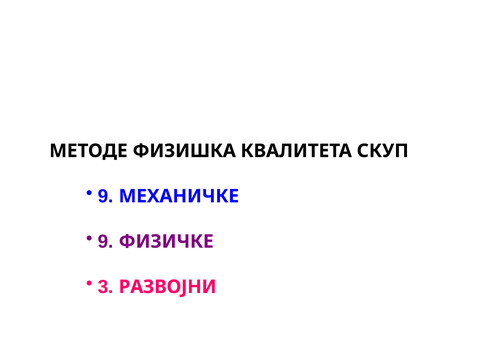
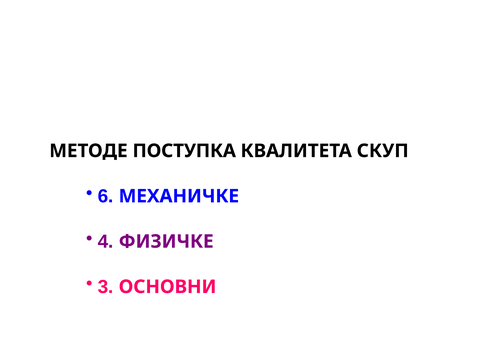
ФИЗИШКА: ФИЗИШКА -> ПОСТУПКА
9 at (106, 196): 9 -> 6
9 at (106, 241): 9 -> 4
РАЗВОЈНИ: РАЗВОЈНИ -> ОСНОВНИ
